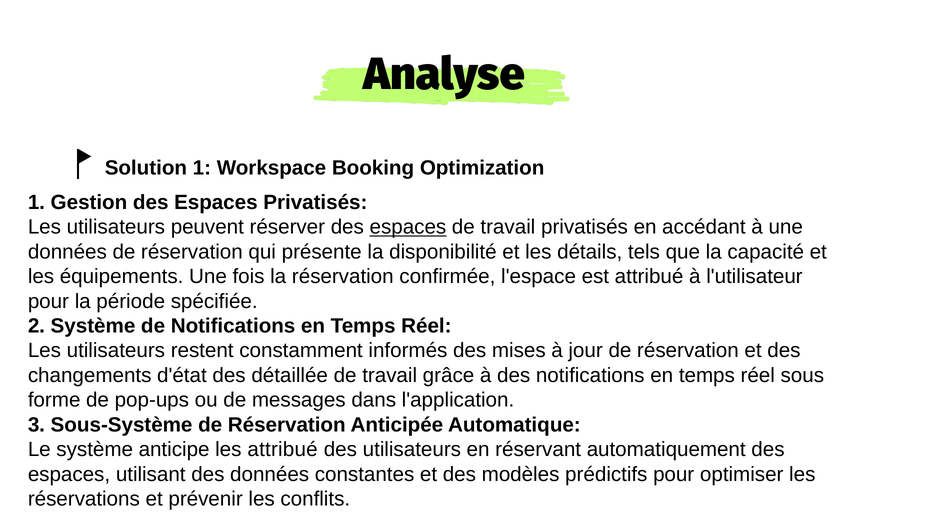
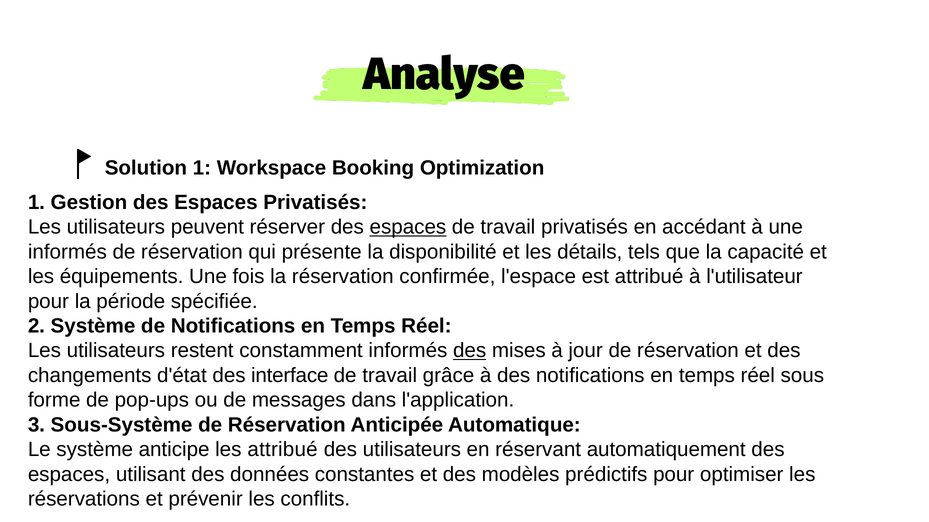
données at (67, 252): données -> informés
des at (470, 351) underline: none -> present
détaillée: détaillée -> interface
